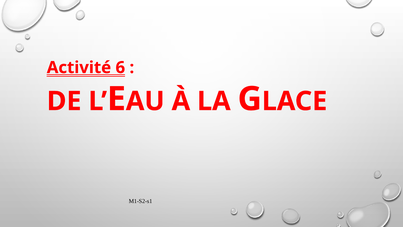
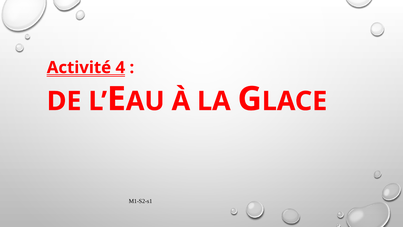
6: 6 -> 4
